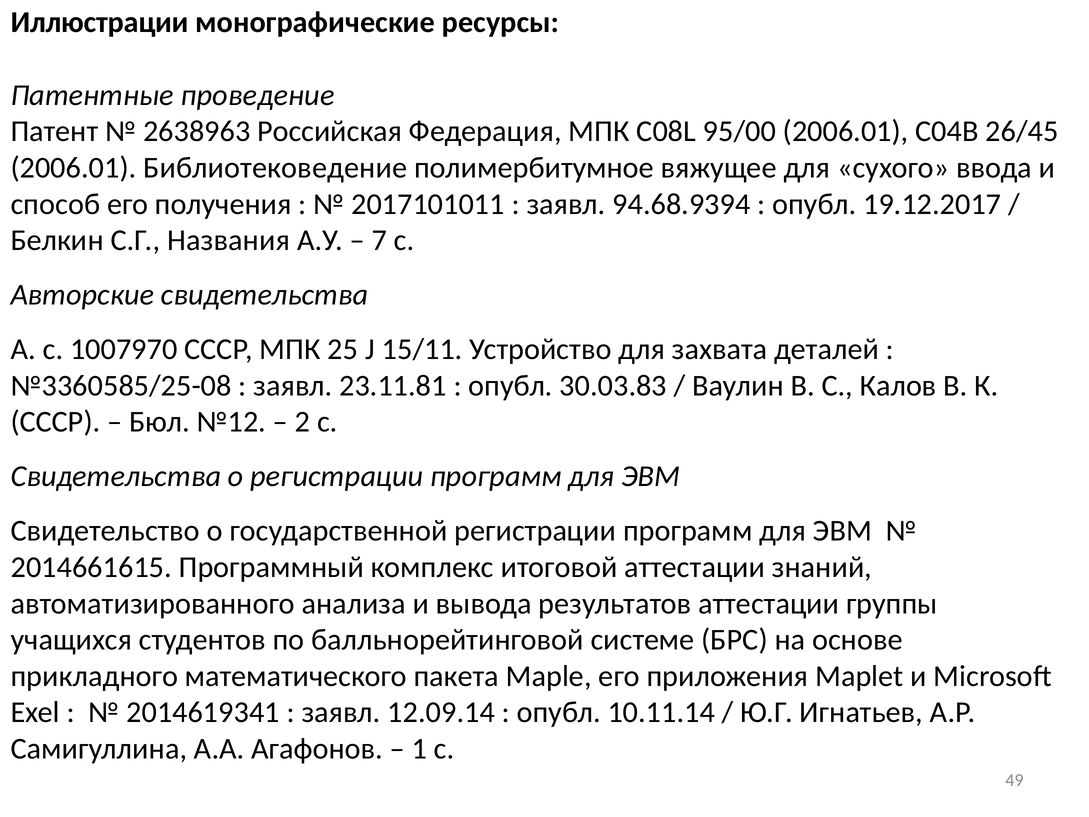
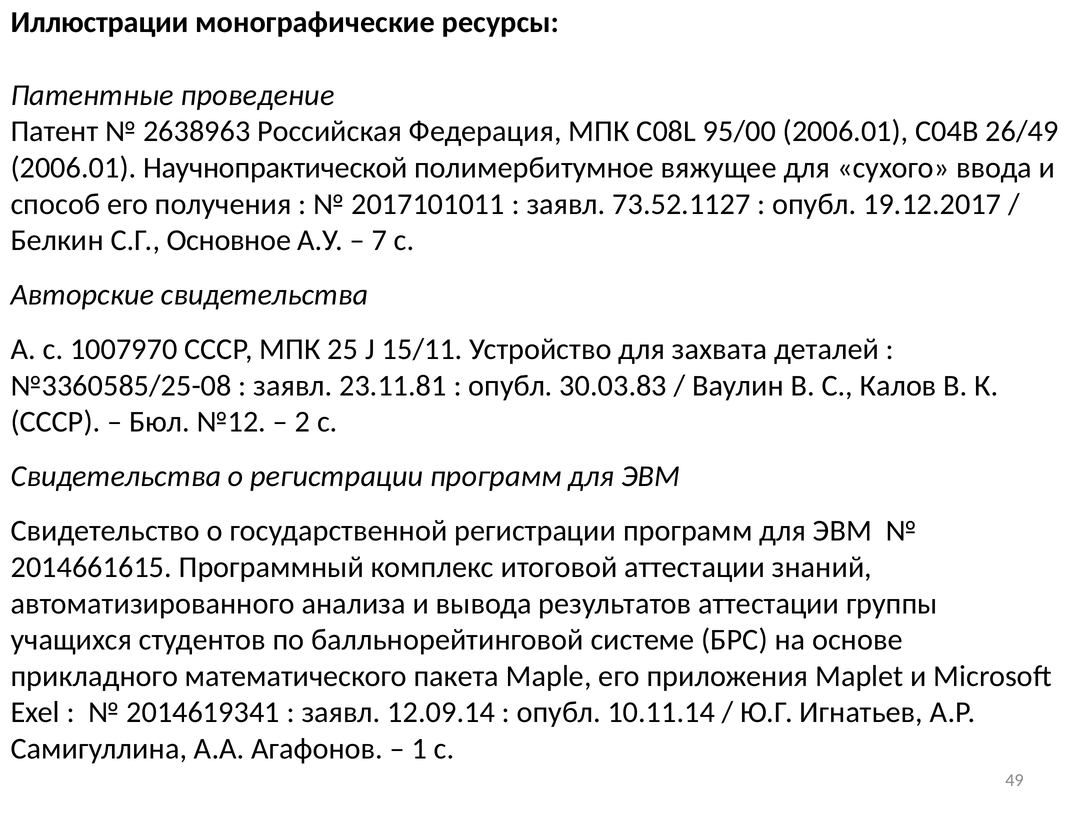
26/45: 26/45 -> 26/49
Библиотековедение: Библиотековедение -> Научнопрактической
94.68.9394: 94.68.9394 -> 73.52.1127
Названия: Названия -> Основное
